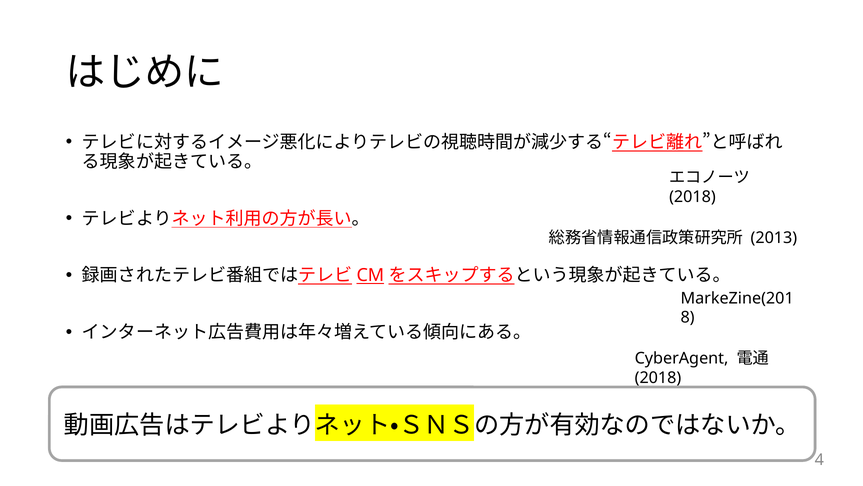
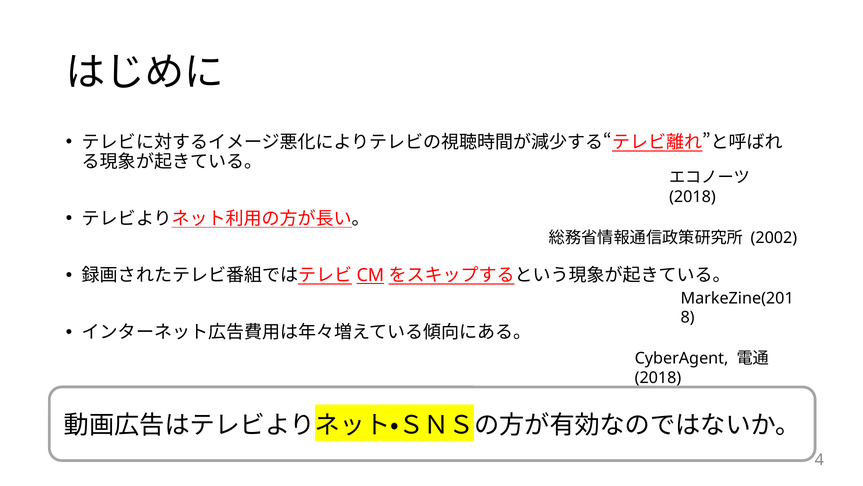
2013: 2013 -> 2002
